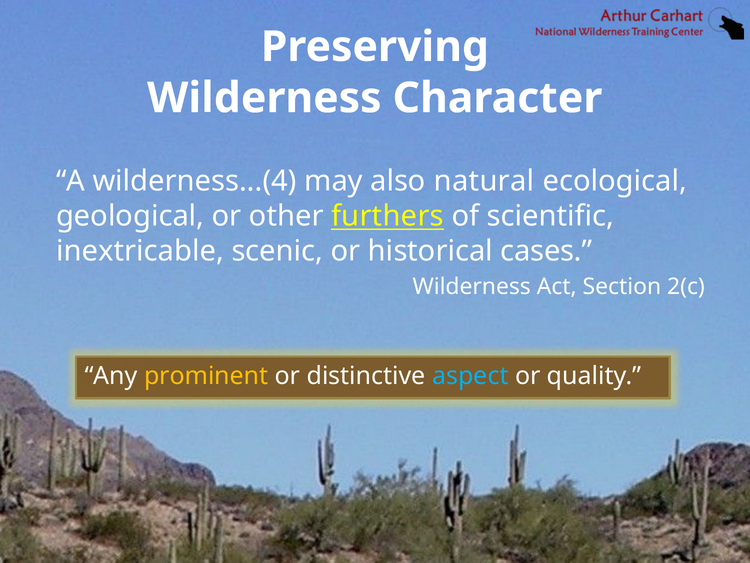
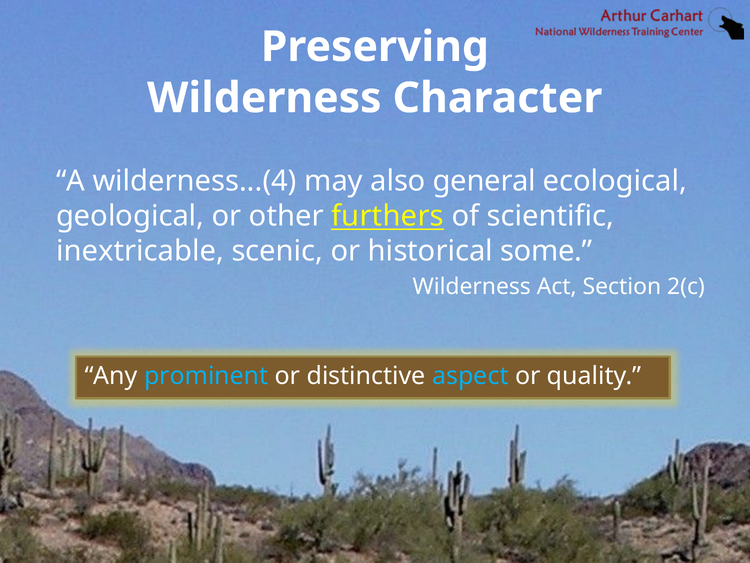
natural: natural -> general
cases: cases -> some
prominent colour: yellow -> light blue
